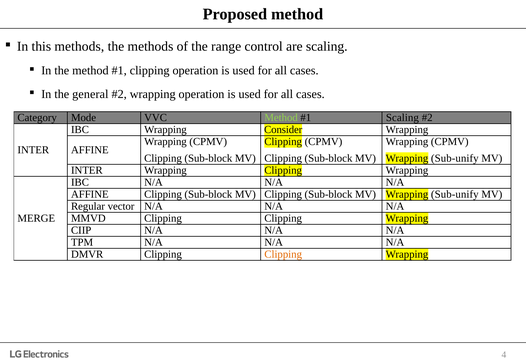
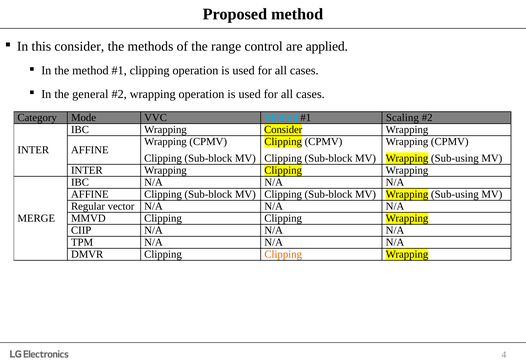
this methods: methods -> consider
are scaling: scaling -> applied
Method at (281, 118) colour: light green -> light blue
Sub-unify at (455, 158): Sub-unify -> Sub-using
MV Wrapping Sub-unify: Sub-unify -> Sub-using
